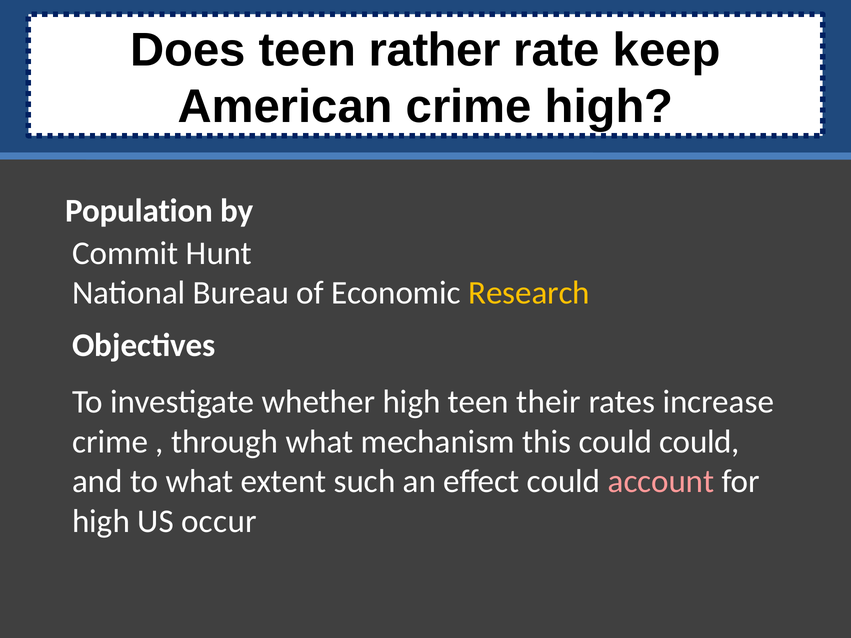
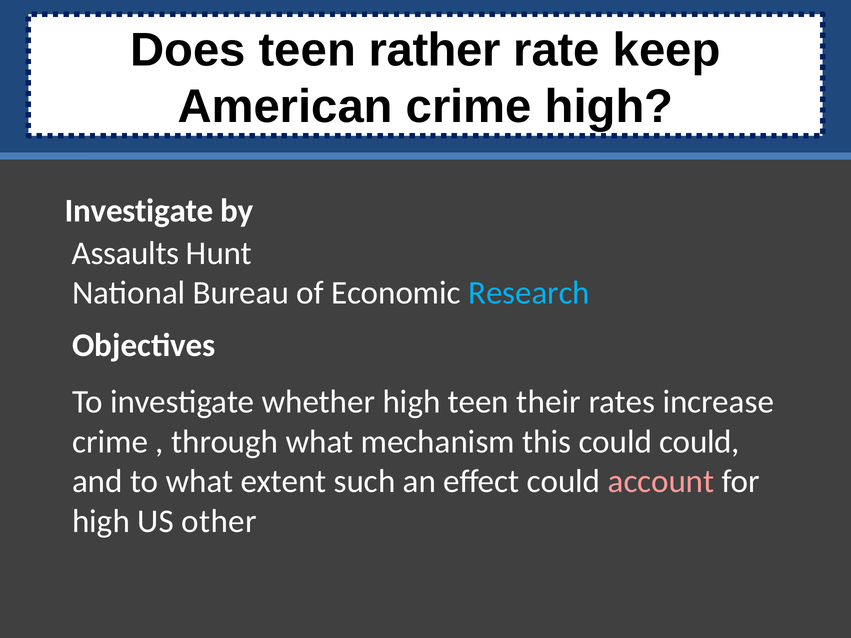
Population at (139, 211): Population -> Investigate
Commit: Commit -> Assaults
Research colour: yellow -> light blue
occur: occur -> other
